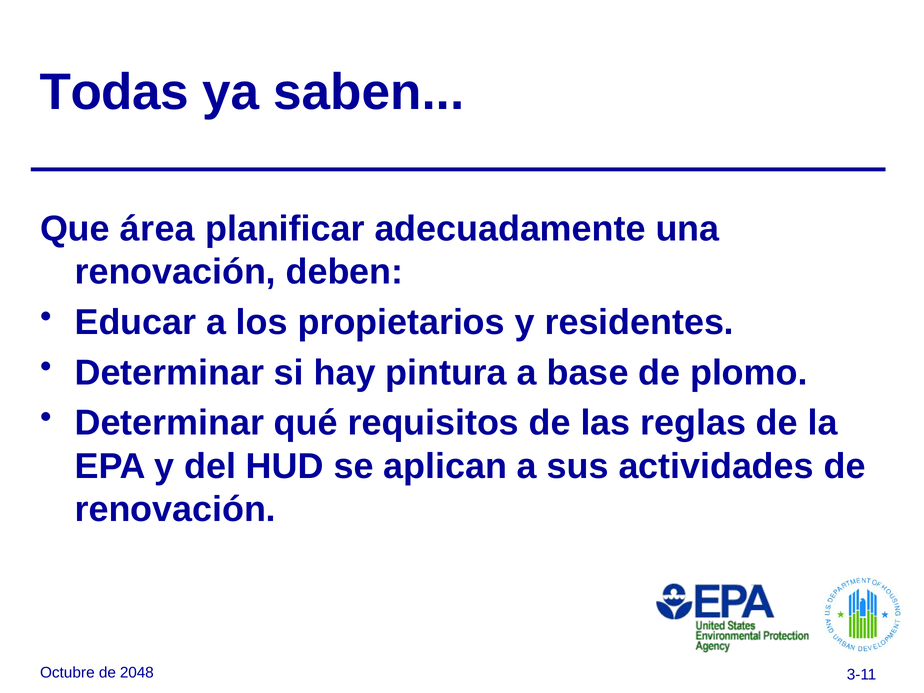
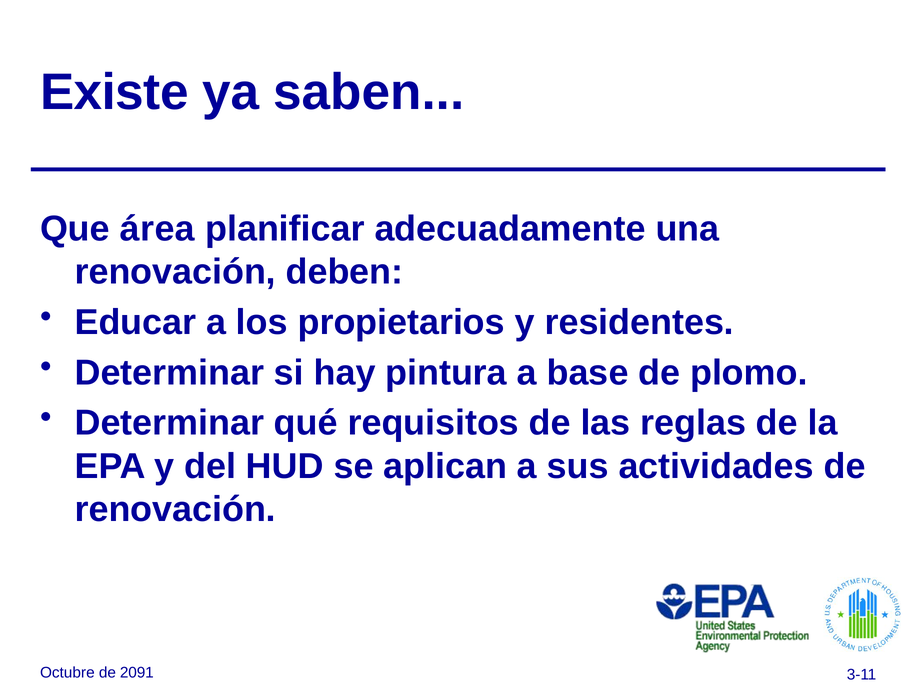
Todas: Todas -> Existe
2048: 2048 -> 2091
